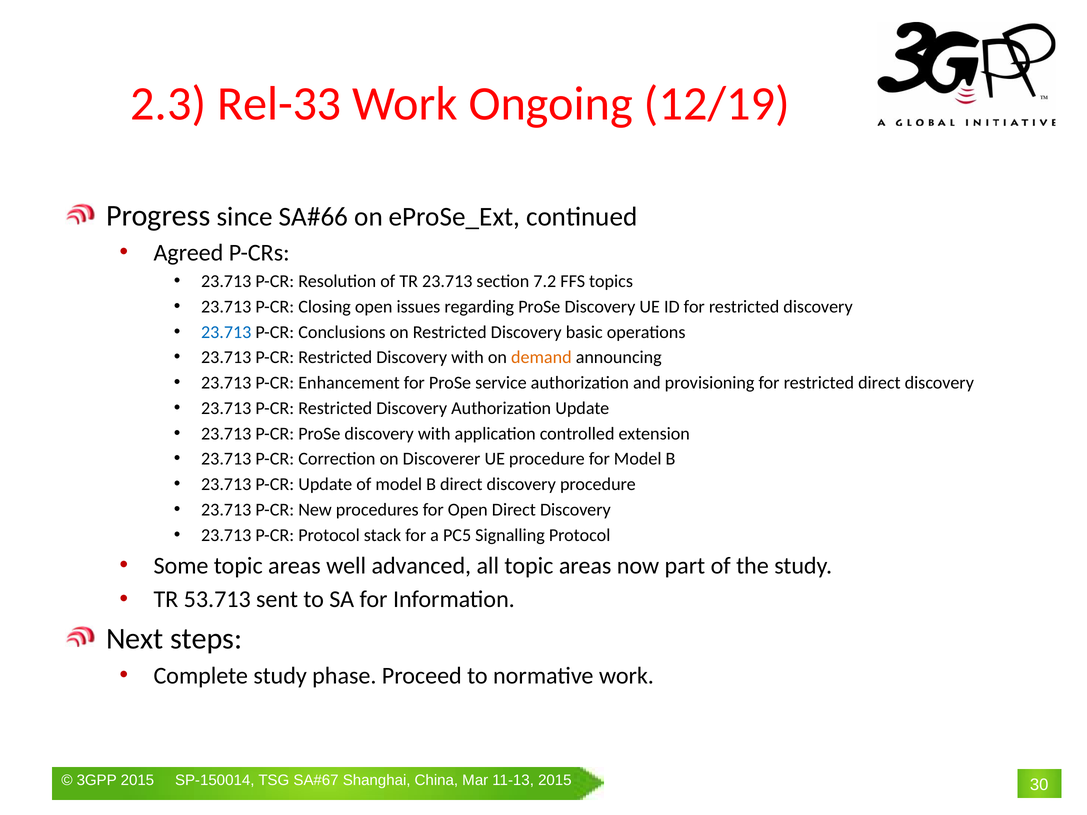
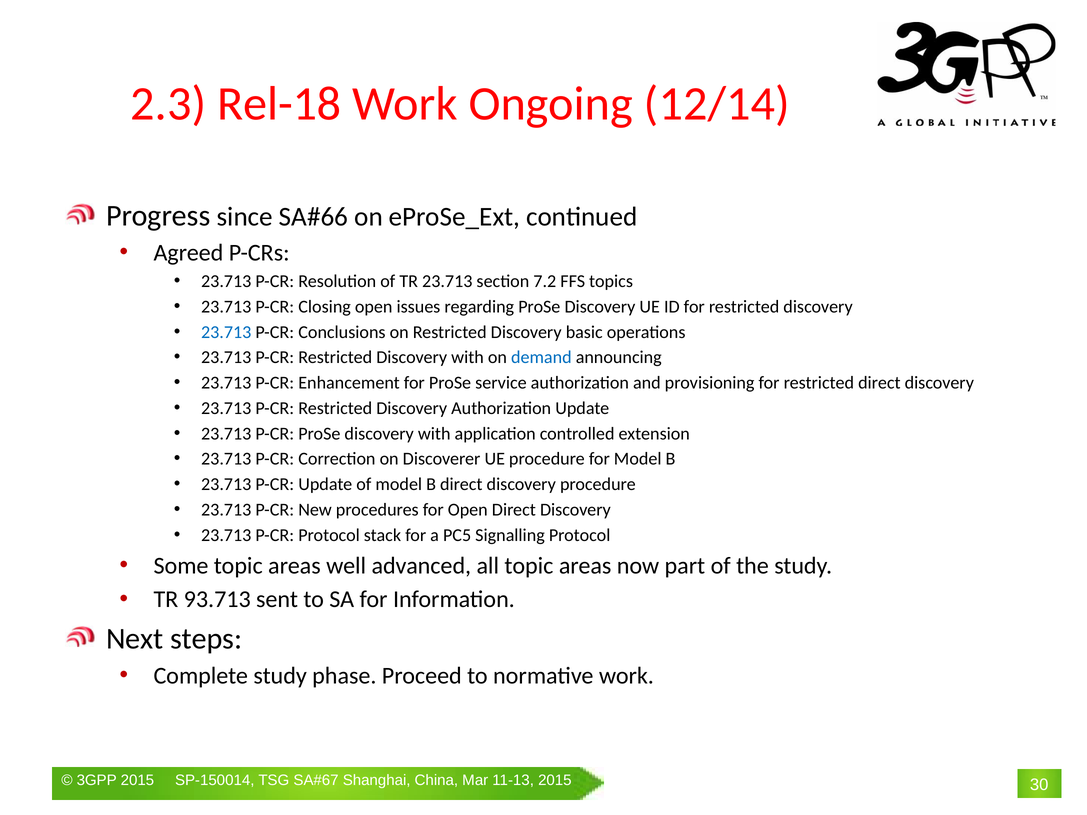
Rel-33: Rel-33 -> Rel-18
12/19: 12/19 -> 12/14
demand colour: orange -> blue
53.713: 53.713 -> 93.713
